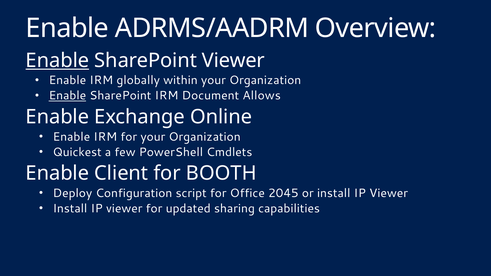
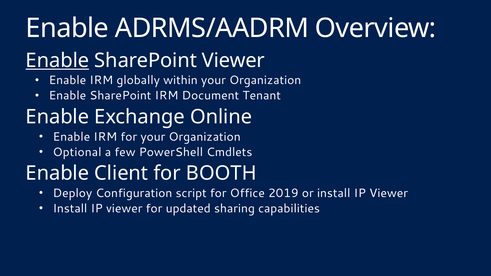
Enable at (67, 96) underline: present -> none
Allows: Allows -> Tenant
Quickest: Quickest -> Optional
2045: 2045 -> 2019
